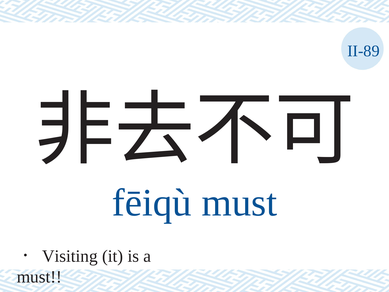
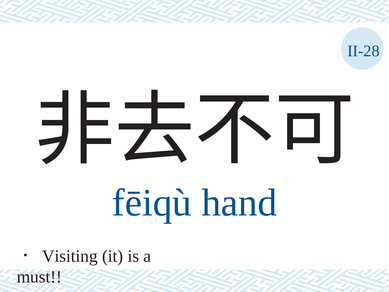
II-89: II-89 -> II-28
fēiqù must: must -> hand
